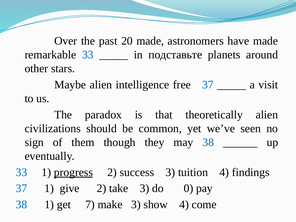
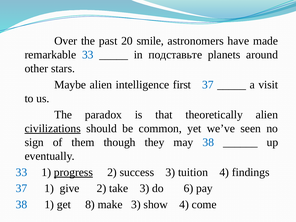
20 made: made -> smile
free: free -> first
civilizations underline: none -> present
0: 0 -> 6
7: 7 -> 8
